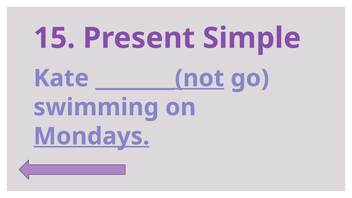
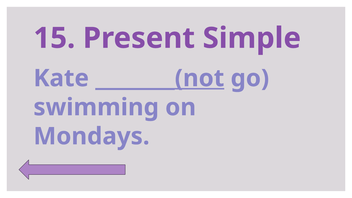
Mondays underline: present -> none
